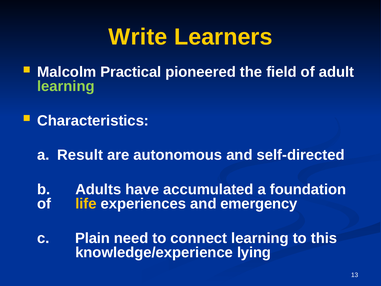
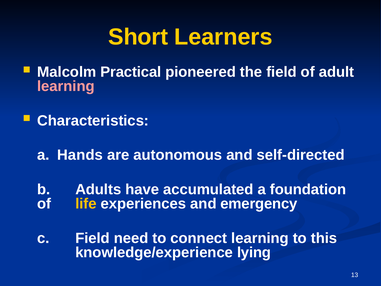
Write: Write -> Short
learning at (66, 86) colour: light green -> pink
Result: Result -> Hands
c Plain: Plain -> Field
